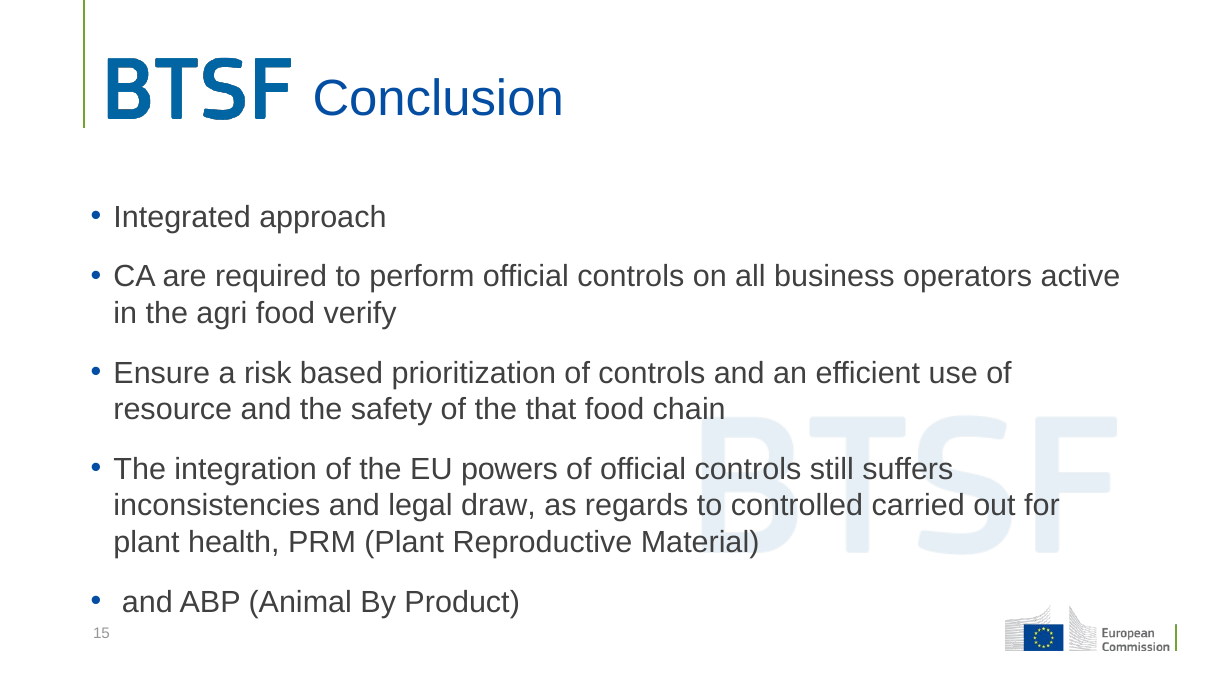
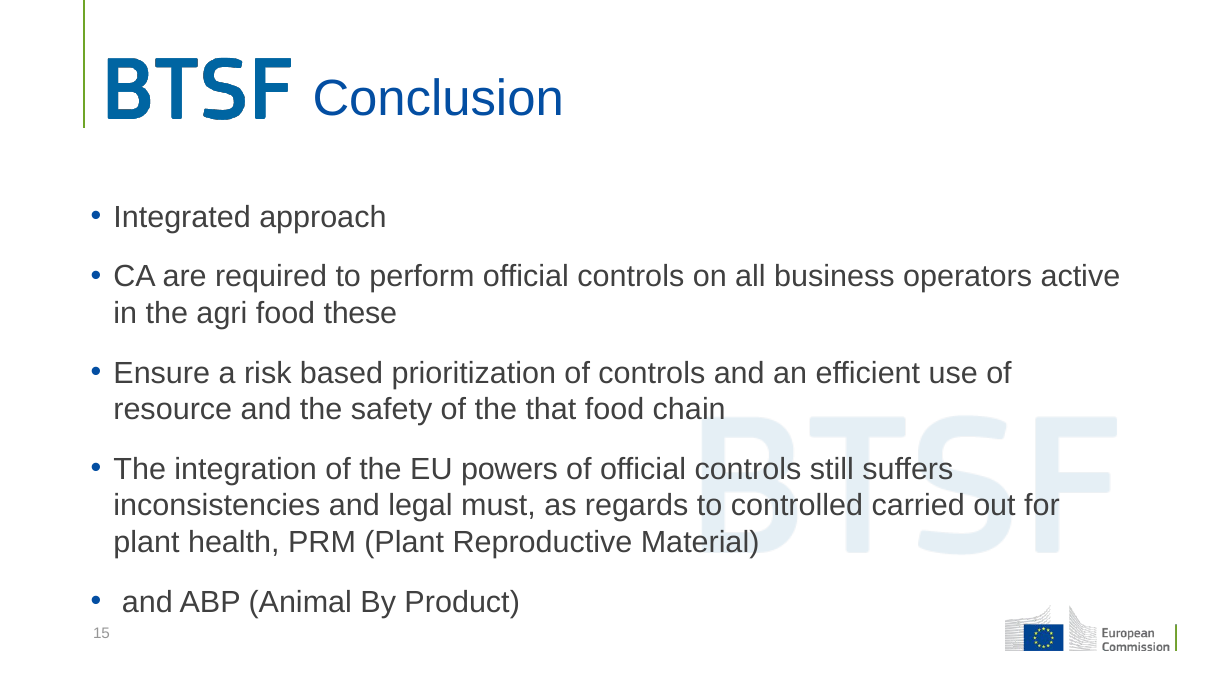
verify: verify -> these
draw: draw -> must
